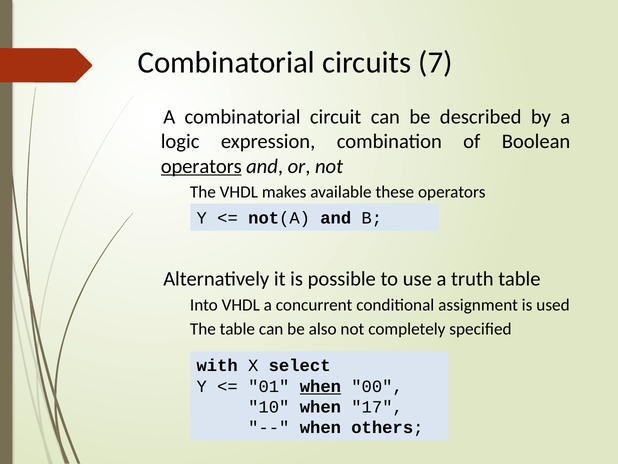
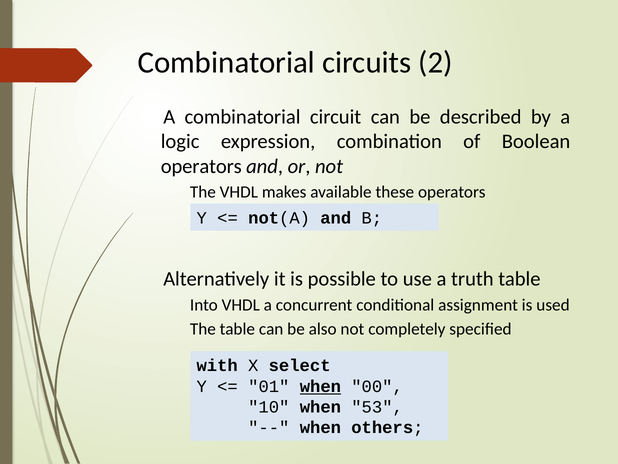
7: 7 -> 2
operators at (201, 166) underline: present -> none
17: 17 -> 53
